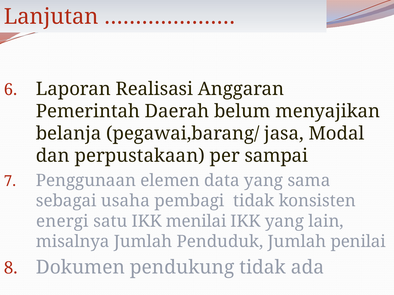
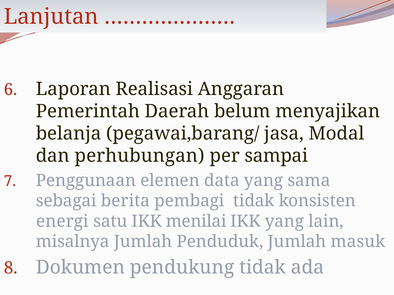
perpustakaan: perpustakaan -> perhubungan
usaha: usaha -> berita
penilai: penilai -> masuk
